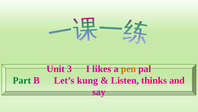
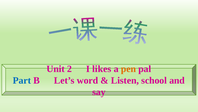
3: 3 -> 2
Part colour: green -> blue
kung: kung -> word
thinks: thinks -> school
